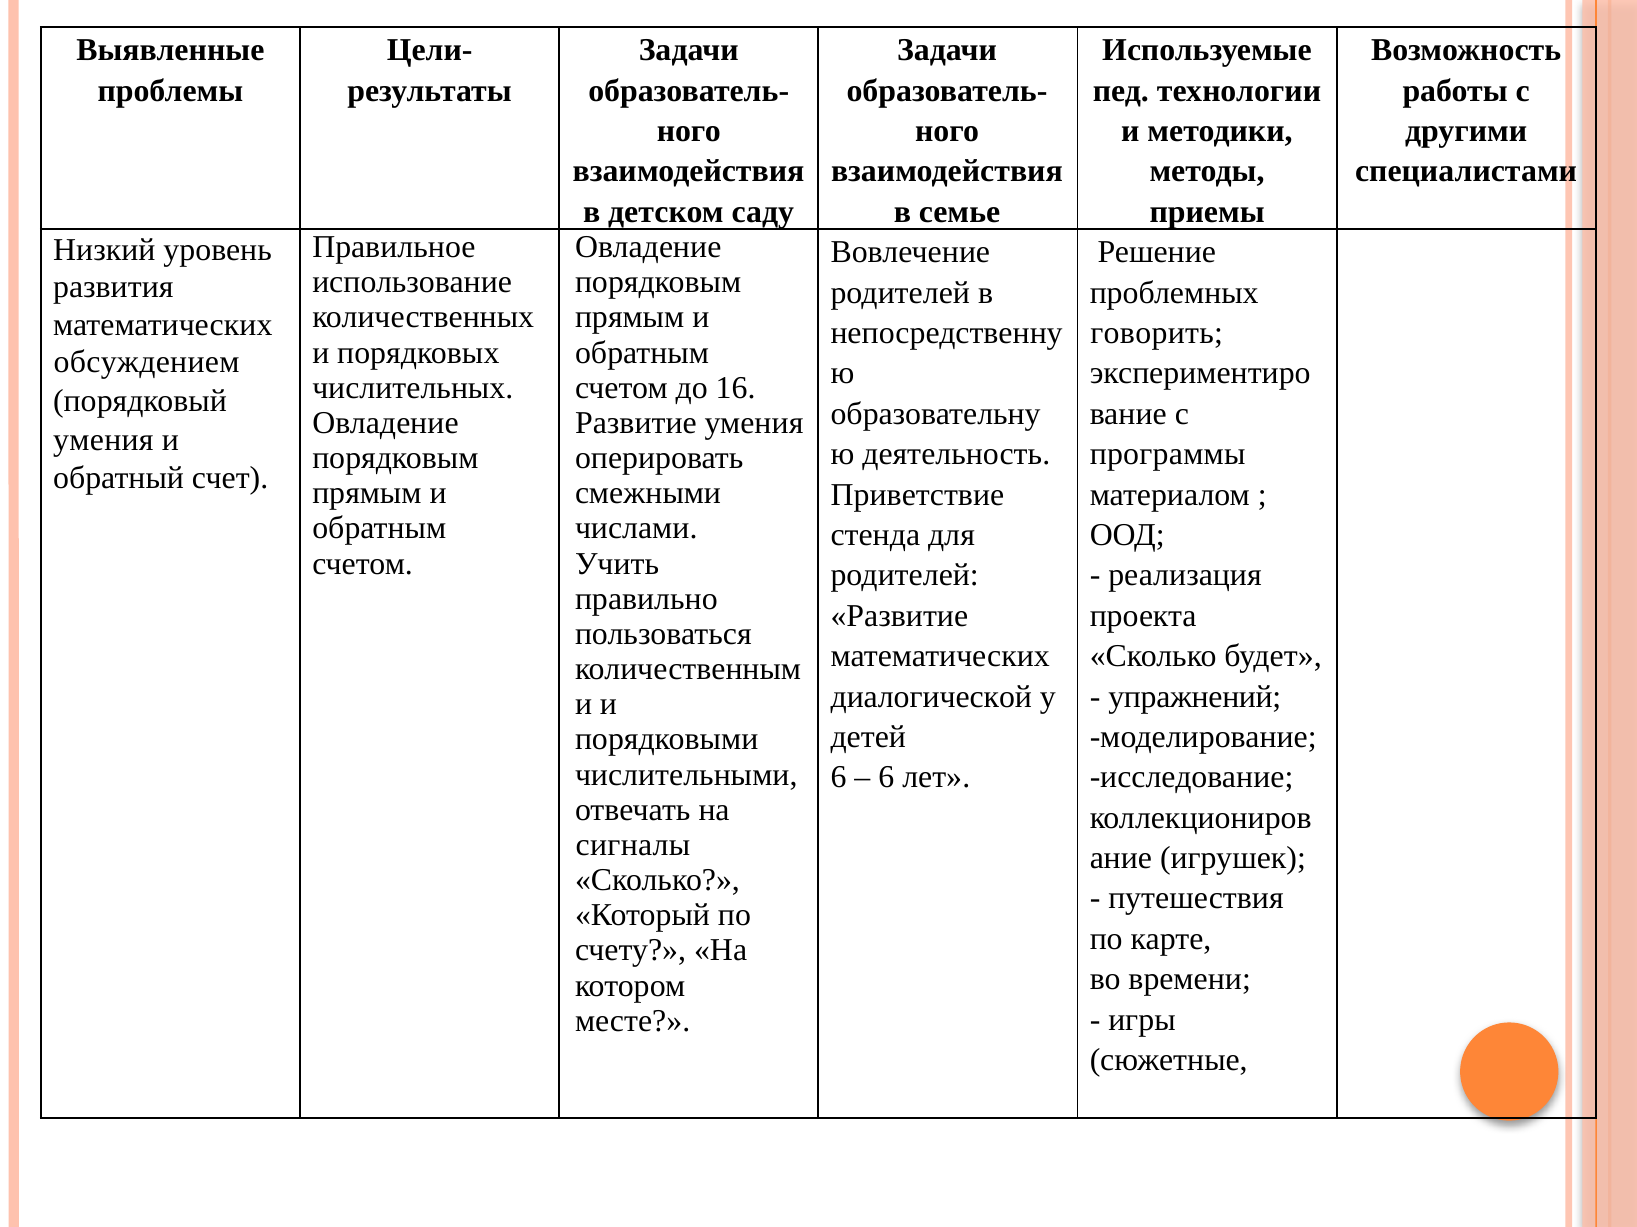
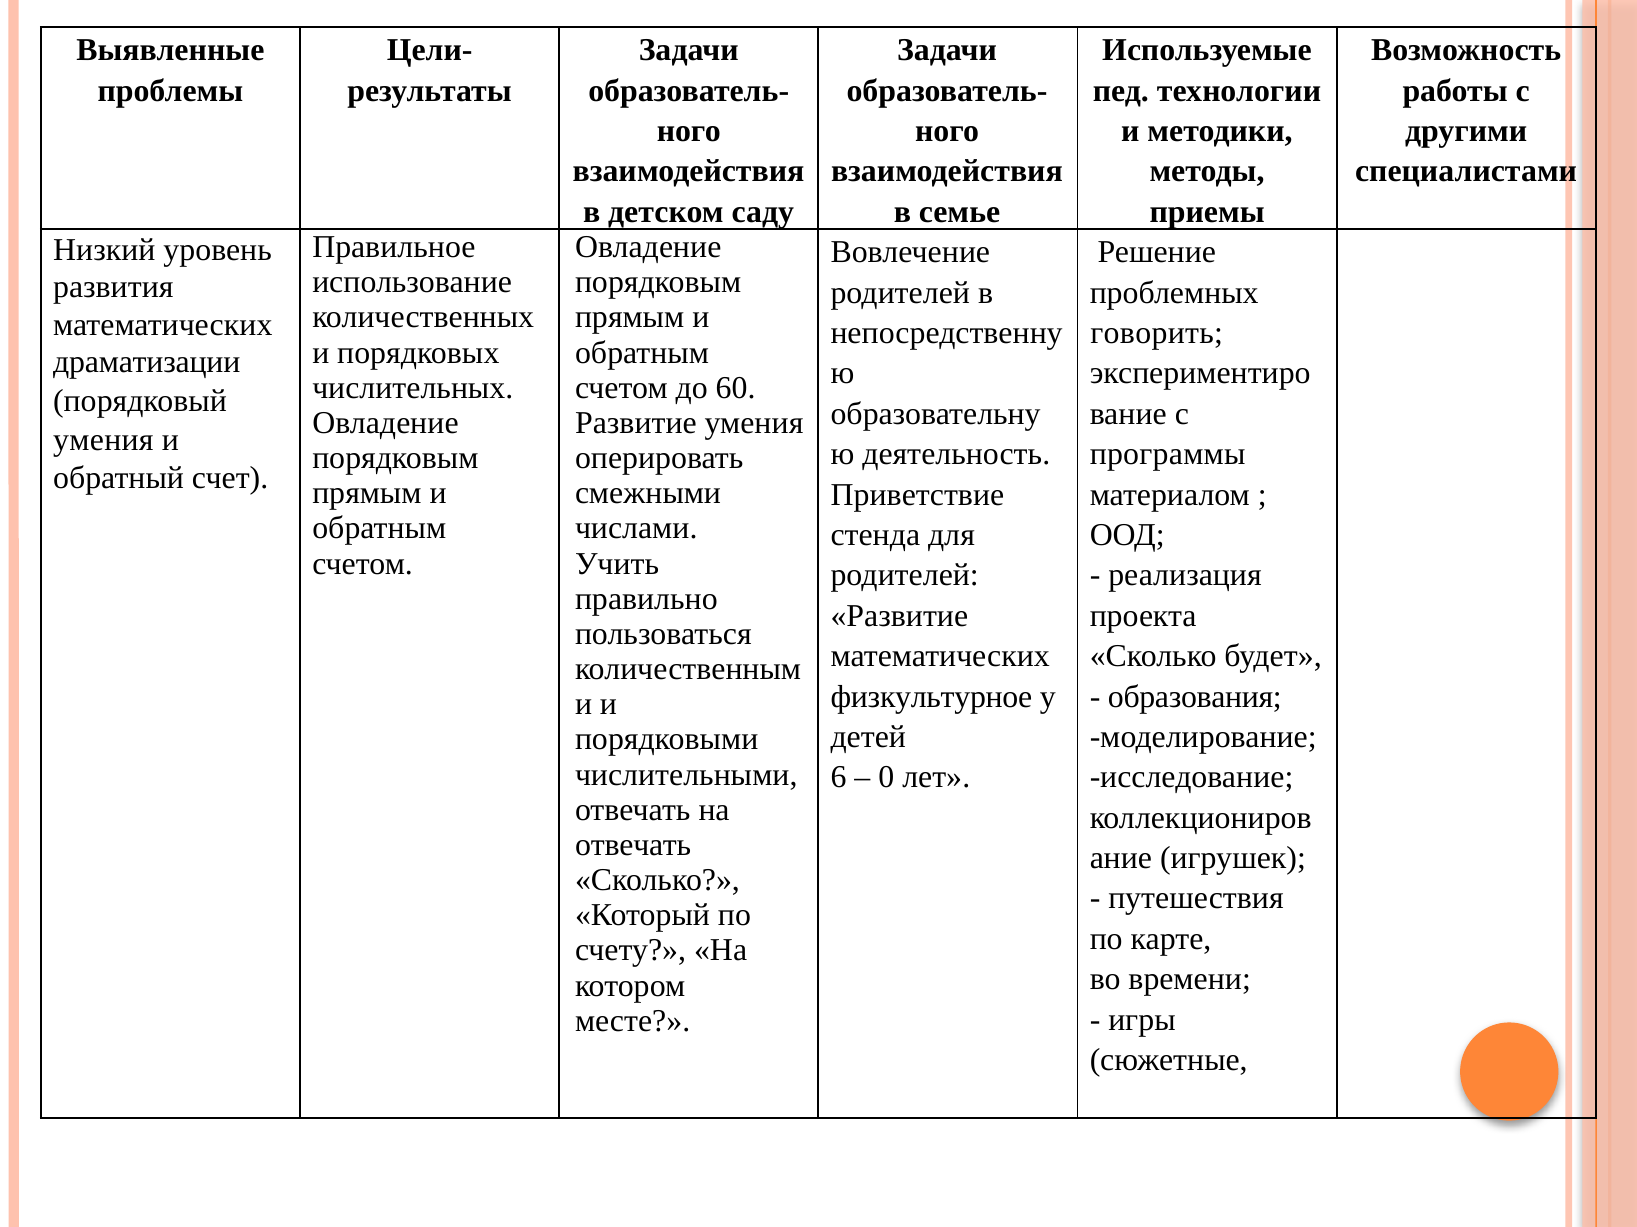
обсуждением: обсуждением -> драматизации
16: 16 -> 60
диалогической: диалогической -> физкультурное
упражнений: упражнений -> образования
6 at (886, 778): 6 -> 0
сигналы at (633, 845): сигналы -> отвечать
